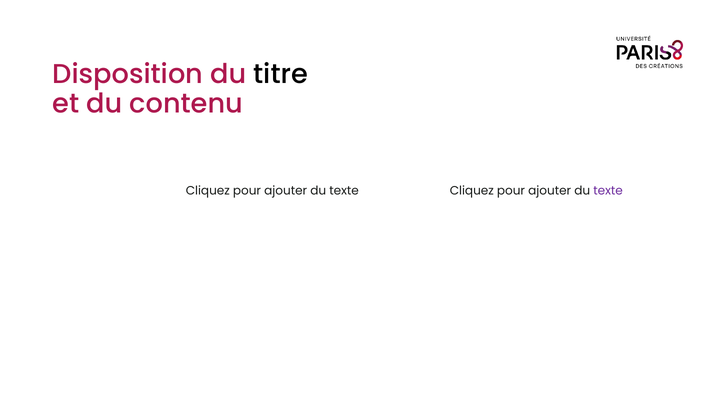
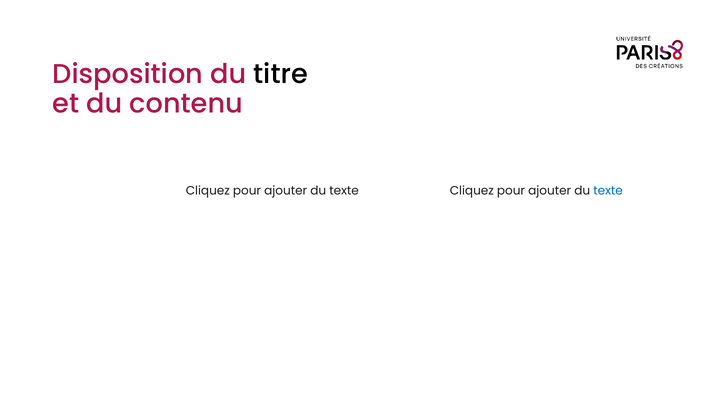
texte at (608, 190) colour: purple -> blue
